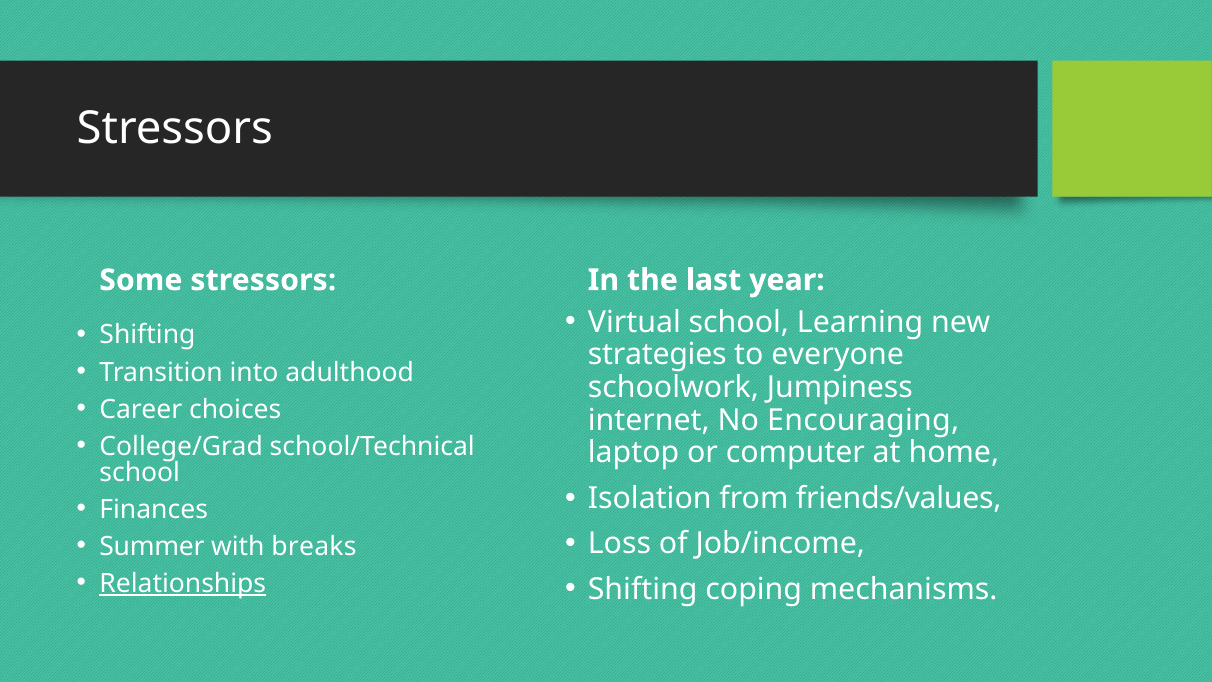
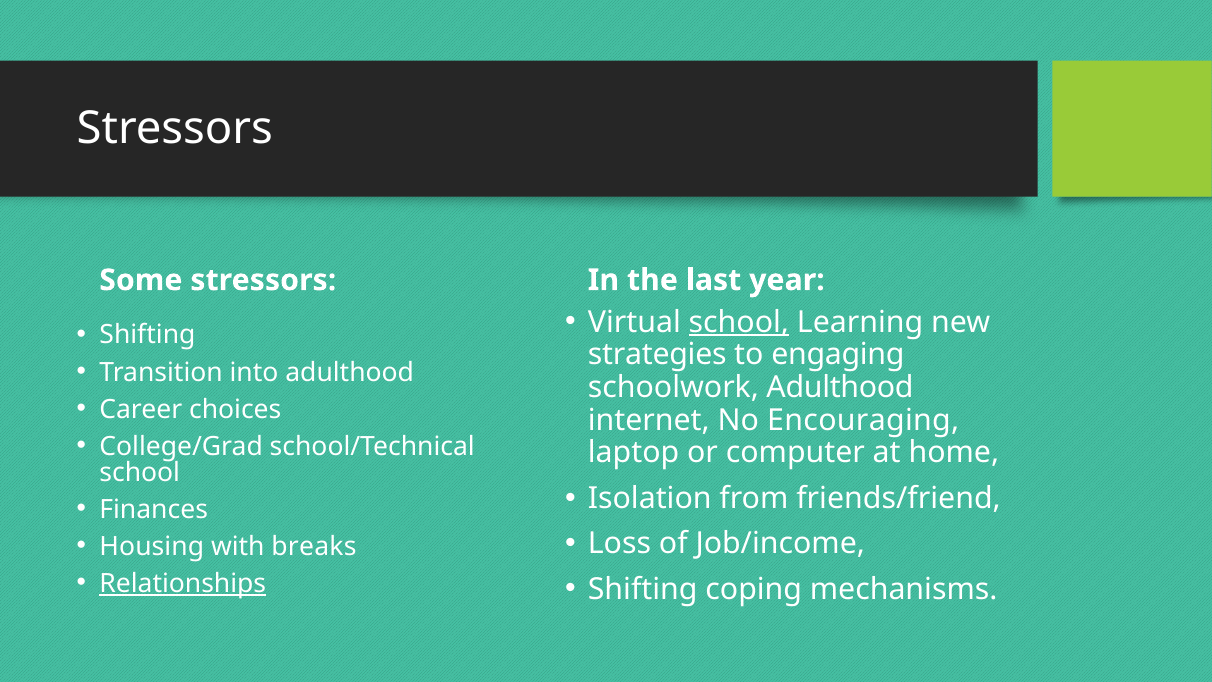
school at (739, 322) underline: none -> present
everyone: everyone -> engaging
schoolwork Jumpiness: Jumpiness -> Adulthood
friends/values: friends/values -> friends/friend
Summer: Summer -> Housing
